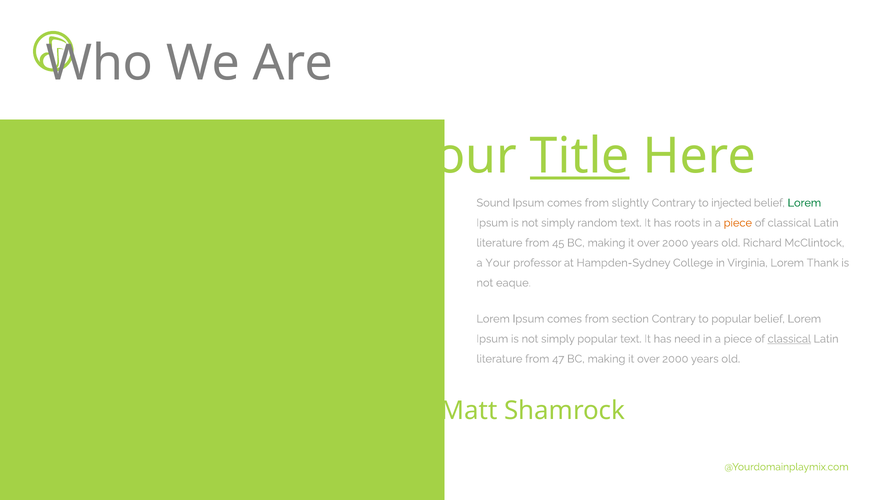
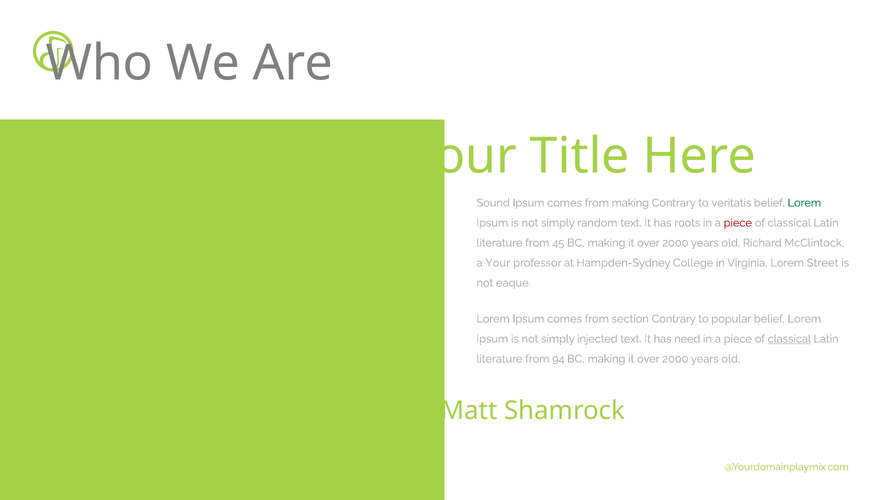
Title underline: present -> none
from slightly: slightly -> making
injected: injected -> veritatis
piece at (738, 223) colour: orange -> red
Thank: Thank -> Street
simply popular: popular -> injected
47: 47 -> 94
